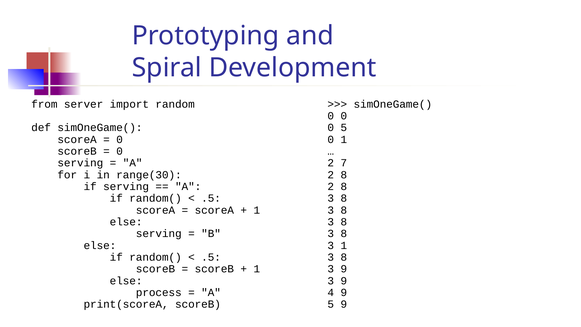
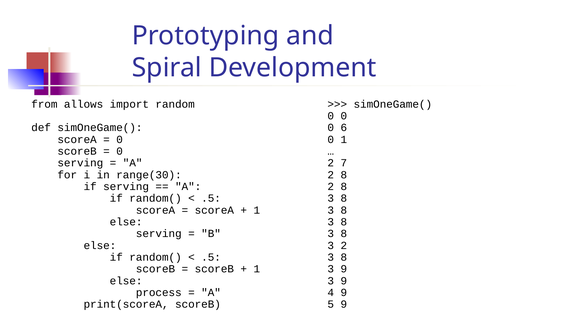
server: server -> allows
0 5: 5 -> 6
3 1: 1 -> 2
